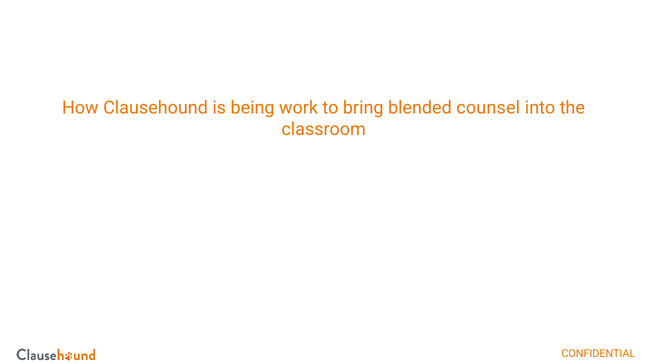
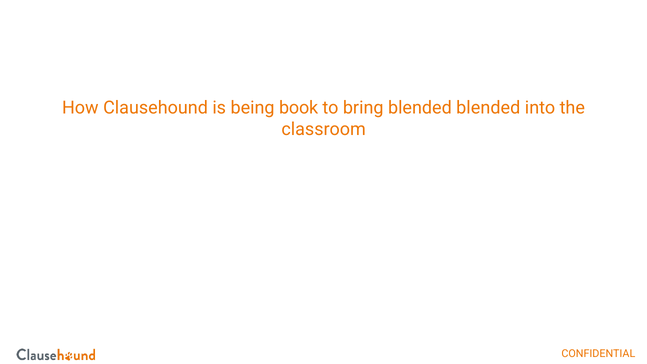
work: work -> book
blended counsel: counsel -> blended
